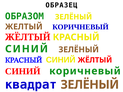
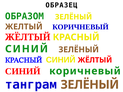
квадрат: квадрат -> танграм
